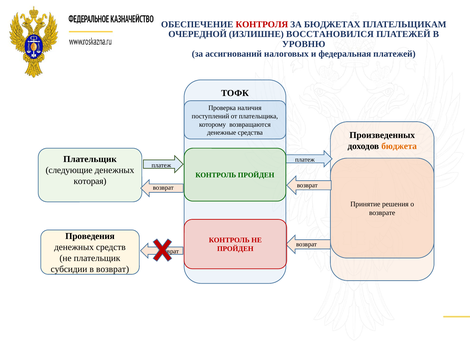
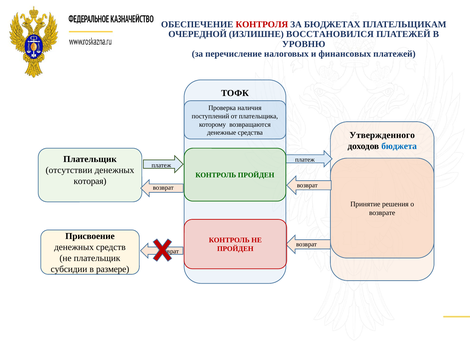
ассигнований: ассигнований -> перечисление
федеральная: федеральная -> финансовых
Произведенных: Произведенных -> Утвержденного
бюджета colour: orange -> blue
следующие: следующие -> отсутствии
Проведения: Проведения -> Присвоение
в возврат: возврат -> размере
